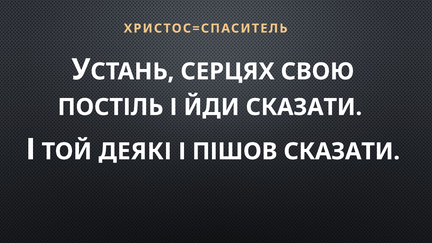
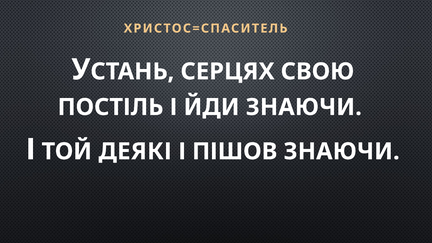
ЙДИ СКАЗАТИ: СКАЗАТИ -> ЗНАЮЧИ
ПІШОВ СКАЗАТИ: СКАЗАТИ -> ЗНАЮЧИ
